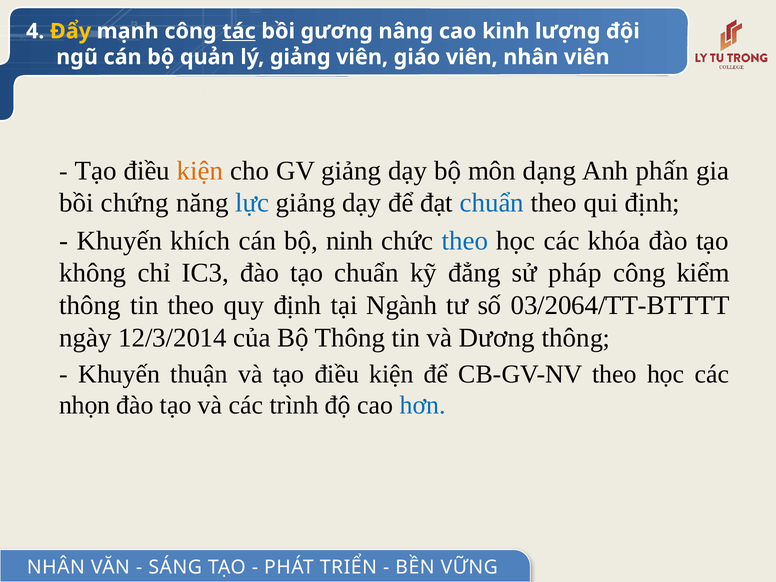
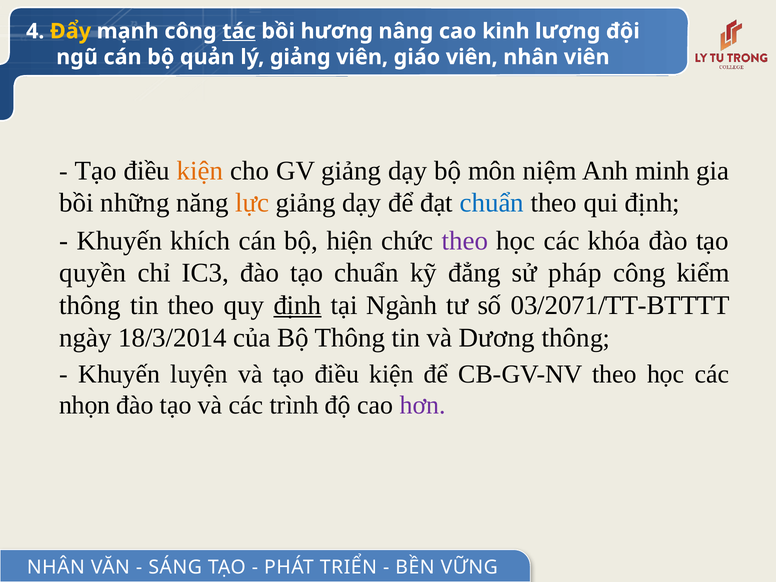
gương: gương -> hương
dạng: dạng -> niệm
phấn: phấn -> minh
chứng: chứng -> những
lực colour: blue -> orange
ninh: ninh -> hiện
theo at (465, 241) colour: blue -> purple
không: không -> quyền
định at (297, 305) underline: none -> present
03/2064/TT-BTTTT: 03/2064/TT-BTTTT -> 03/2071/TT-BTTTT
12/3/2014: 12/3/2014 -> 18/3/2014
thuận: thuận -> luyện
hơn colour: blue -> purple
